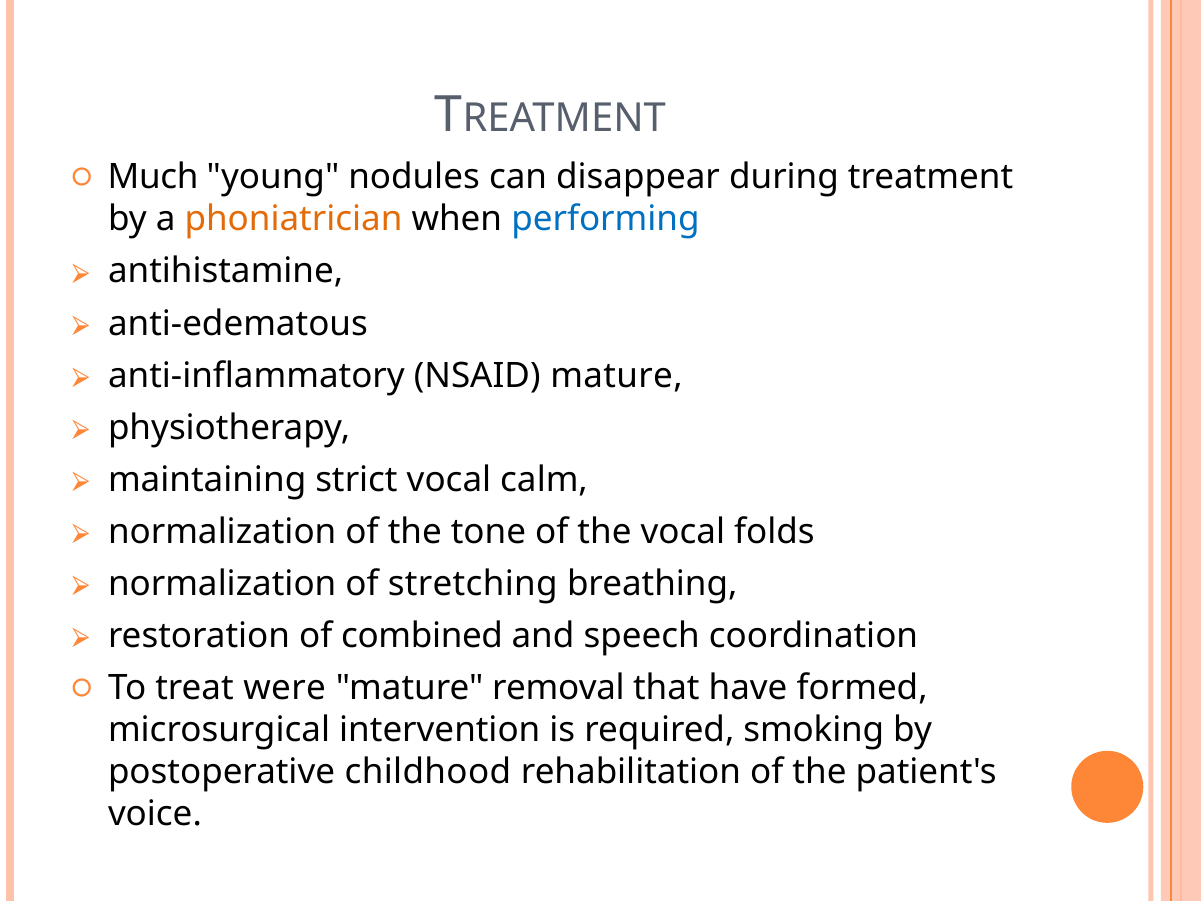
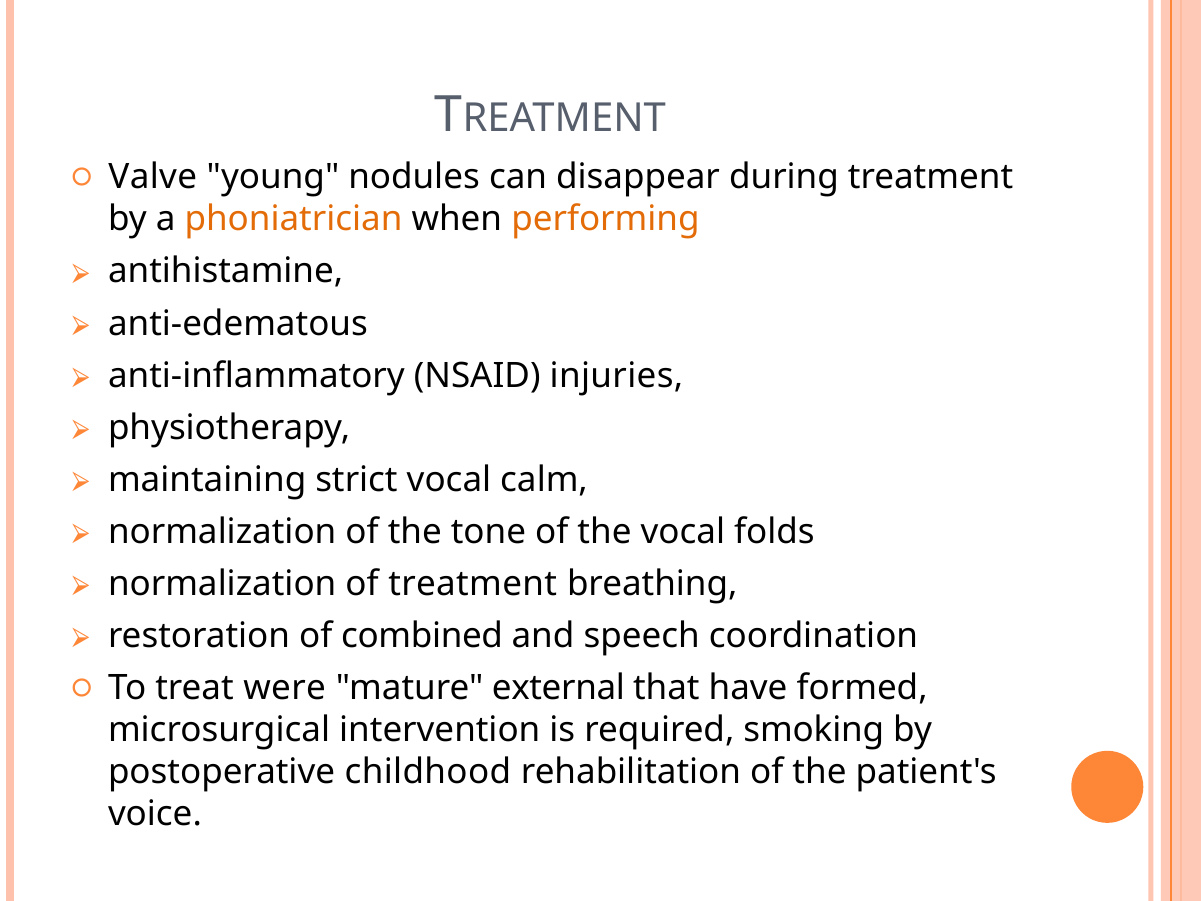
Much: Much -> Valve
performing colour: blue -> orange
NSAID mature: mature -> injuries
of stretching: stretching -> treatment
removal: removal -> external
